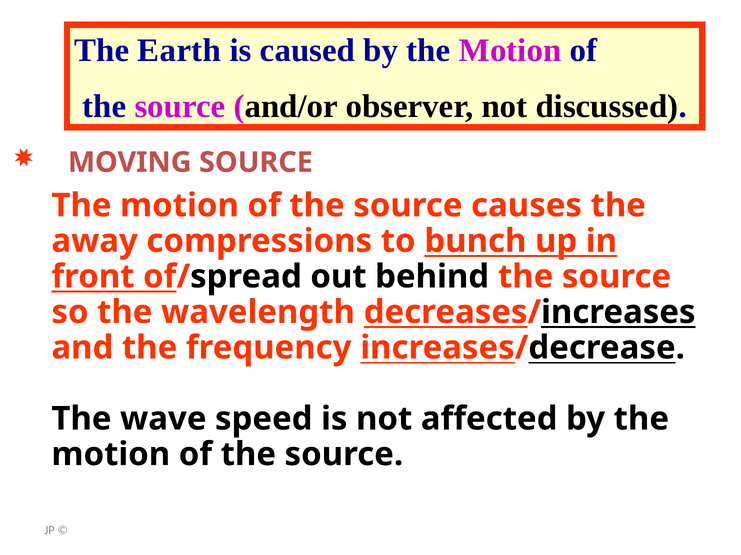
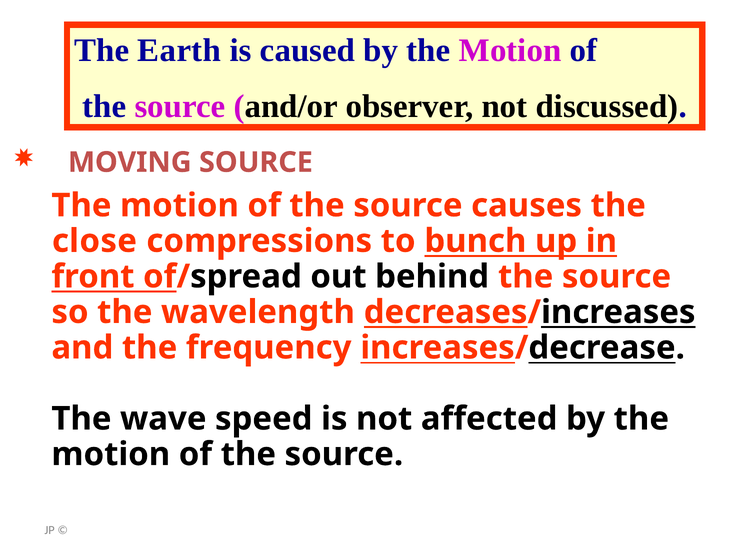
away: away -> close
